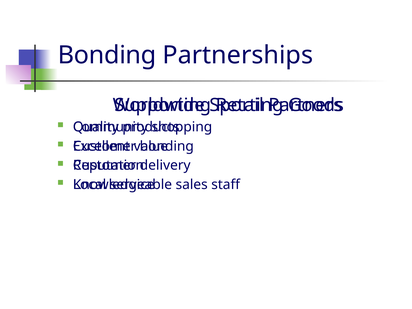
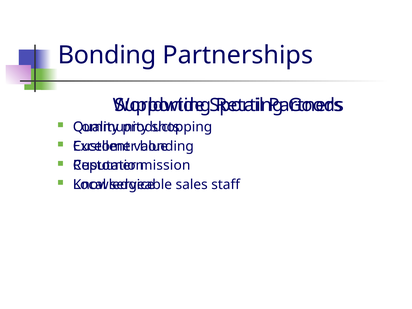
delivery: delivery -> mission
